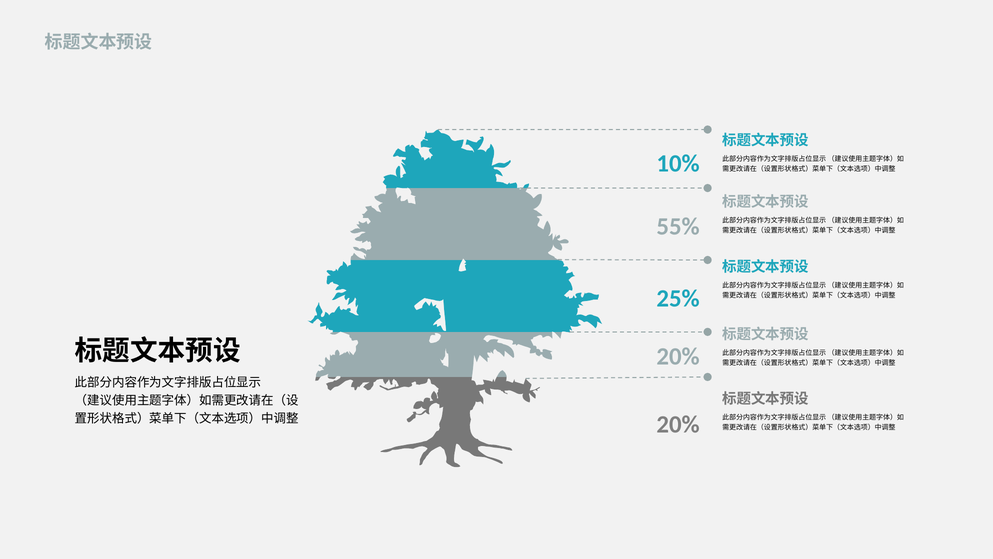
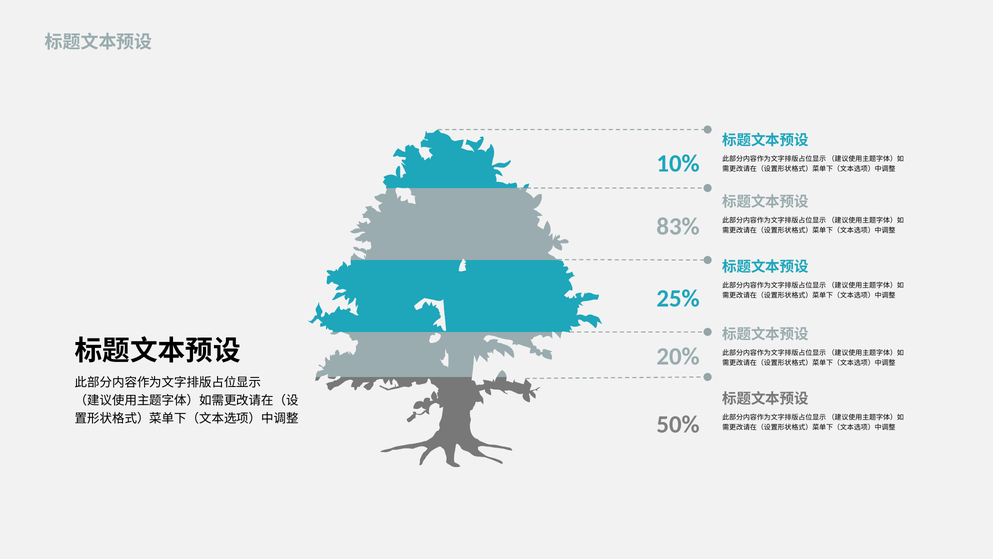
55%: 55% -> 83%
20% at (678, 424): 20% -> 50%
